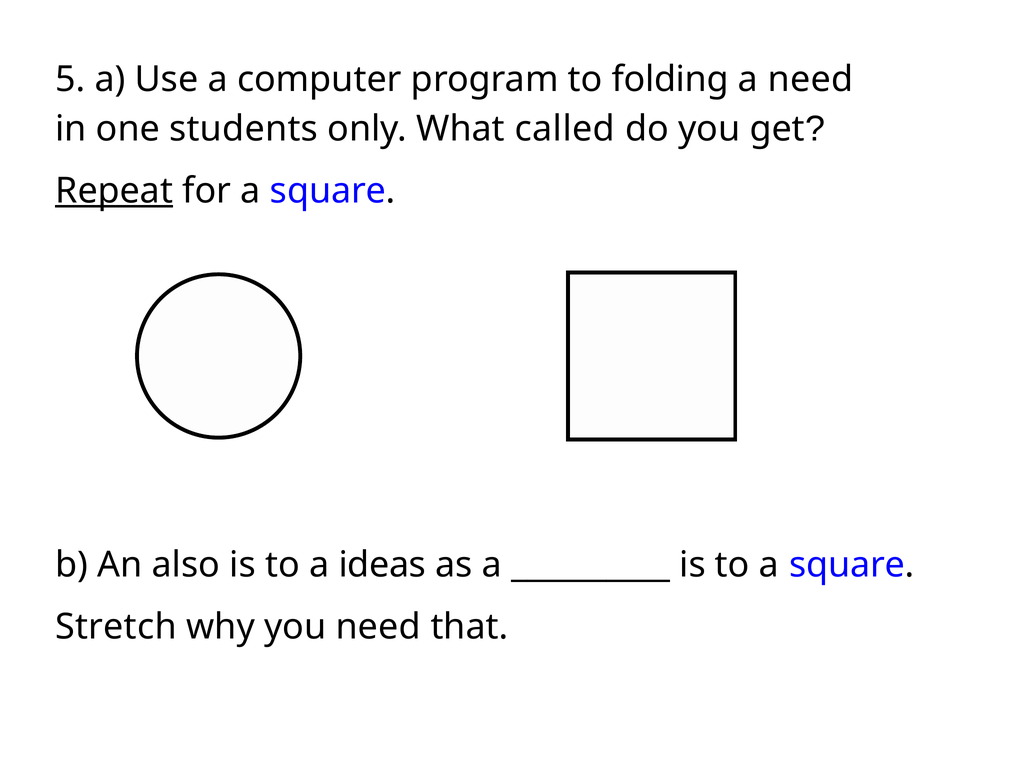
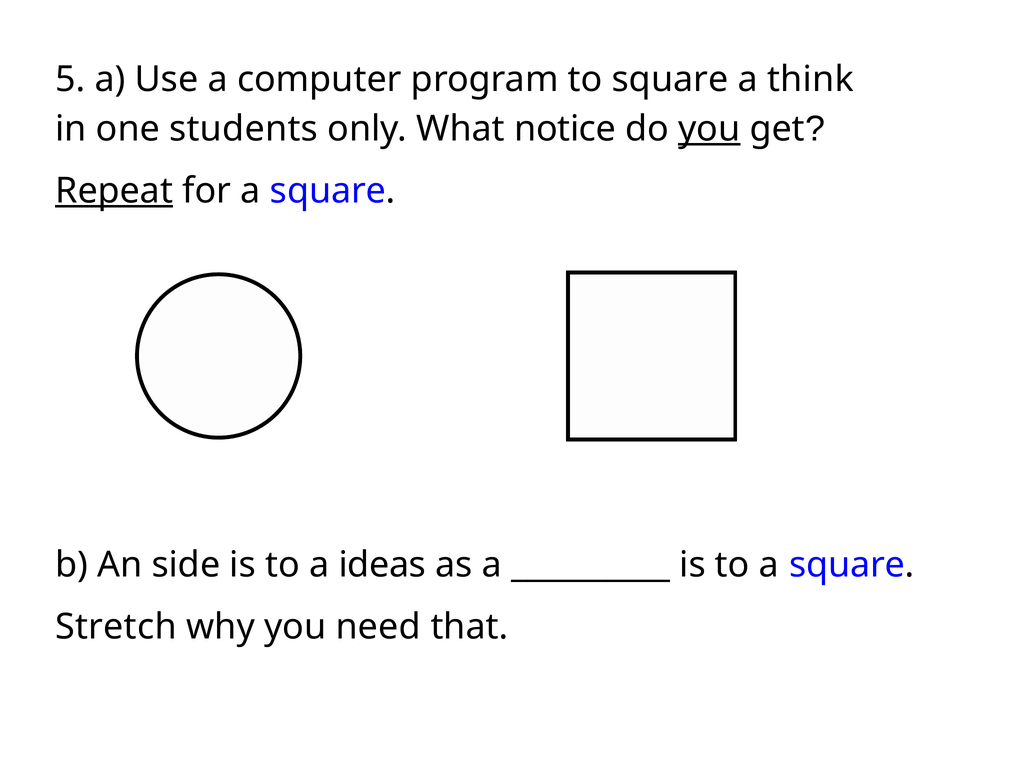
to folding: folding -> square
a need: need -> think
called: called -> notice
you at (709, 129) underline: none -> present
also: also -> side
